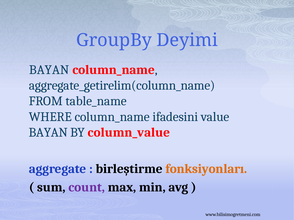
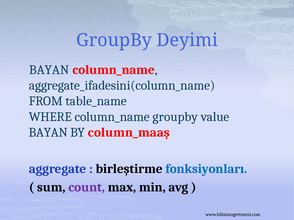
aggregate_getirelim(column_name: aggregate_getirelim(column_name -> aggregate_ifadesini(column_name
column_name ifadesini: ifadesini -> groupby
column_value: column_value -> column_maaş
fonksiyonları colour: orange -> blue
